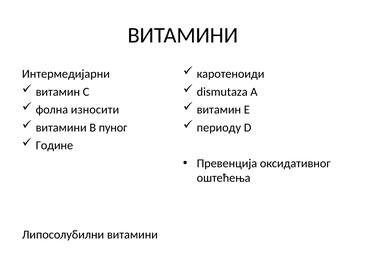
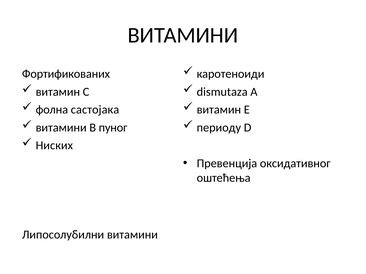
Интермедијарни: Интермедијарни -> Фортификованих
износити: износити -> састојака
Године: Године -> Ниских
